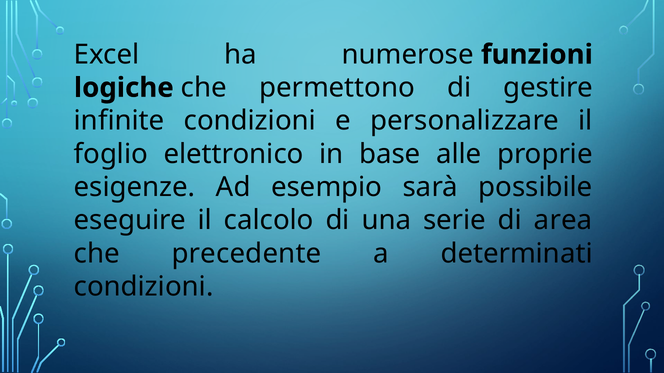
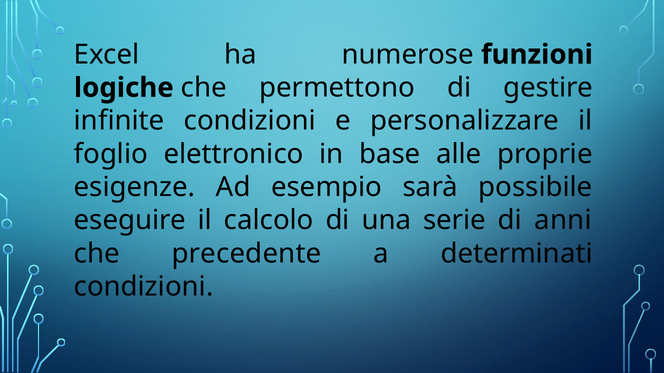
area: area -> anni
